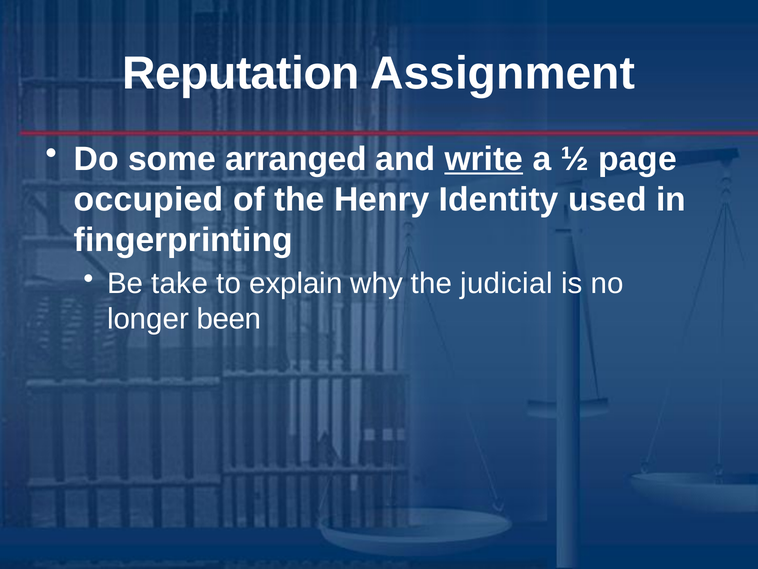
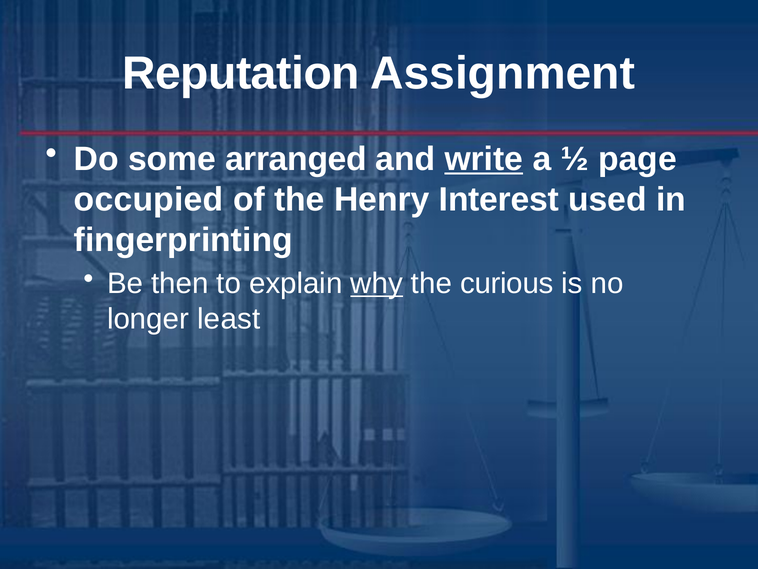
Identity: Identity -> Interest
take: take -> then
why underline: none -> present
judicial: judicial -> curious
been: been -> least
